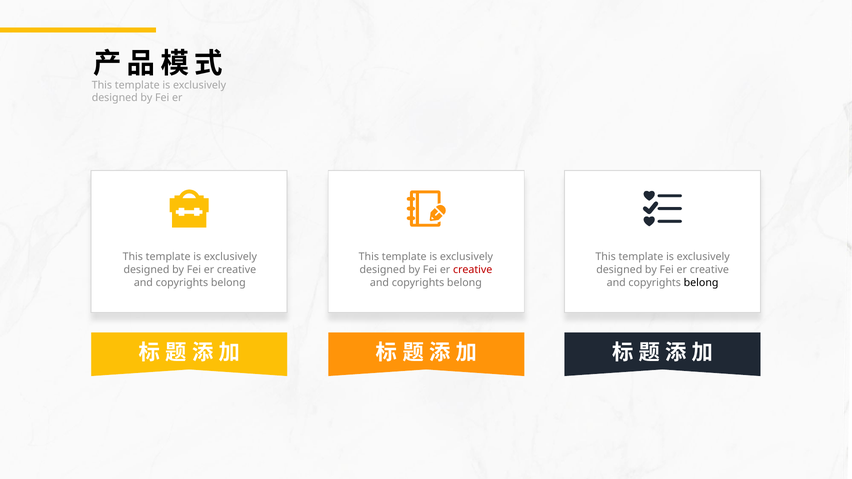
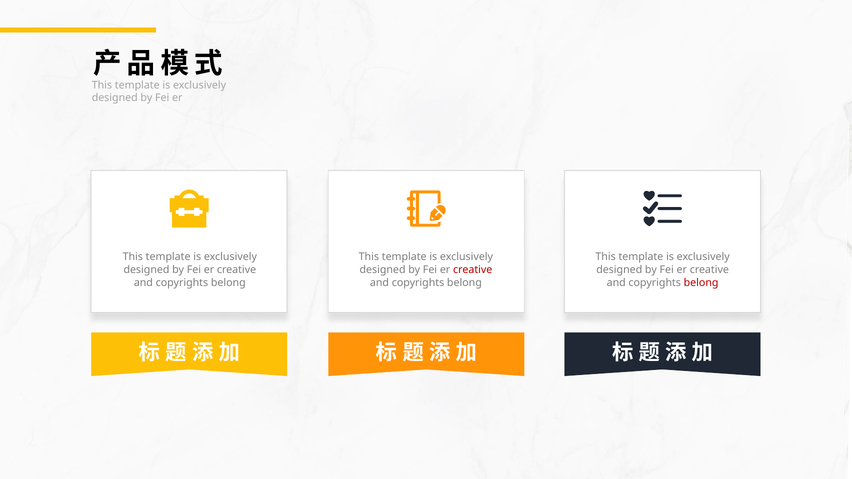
belong at (701, 283) colour: black -> red
